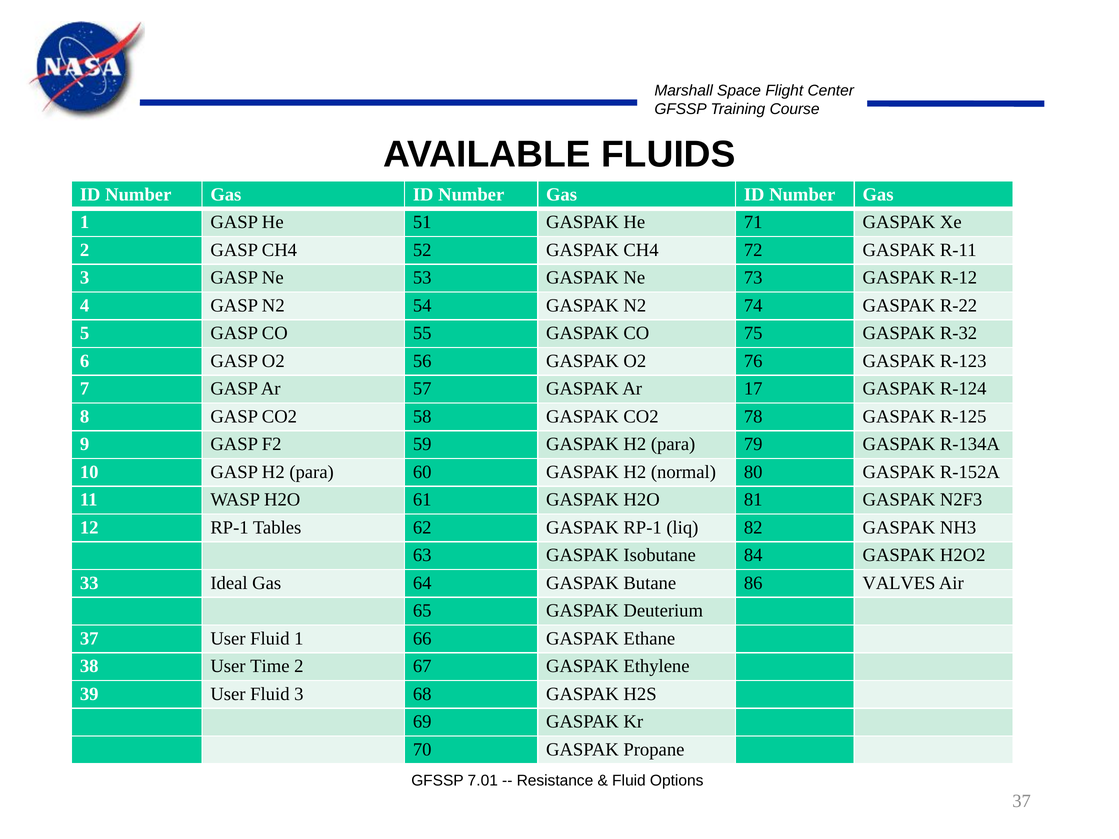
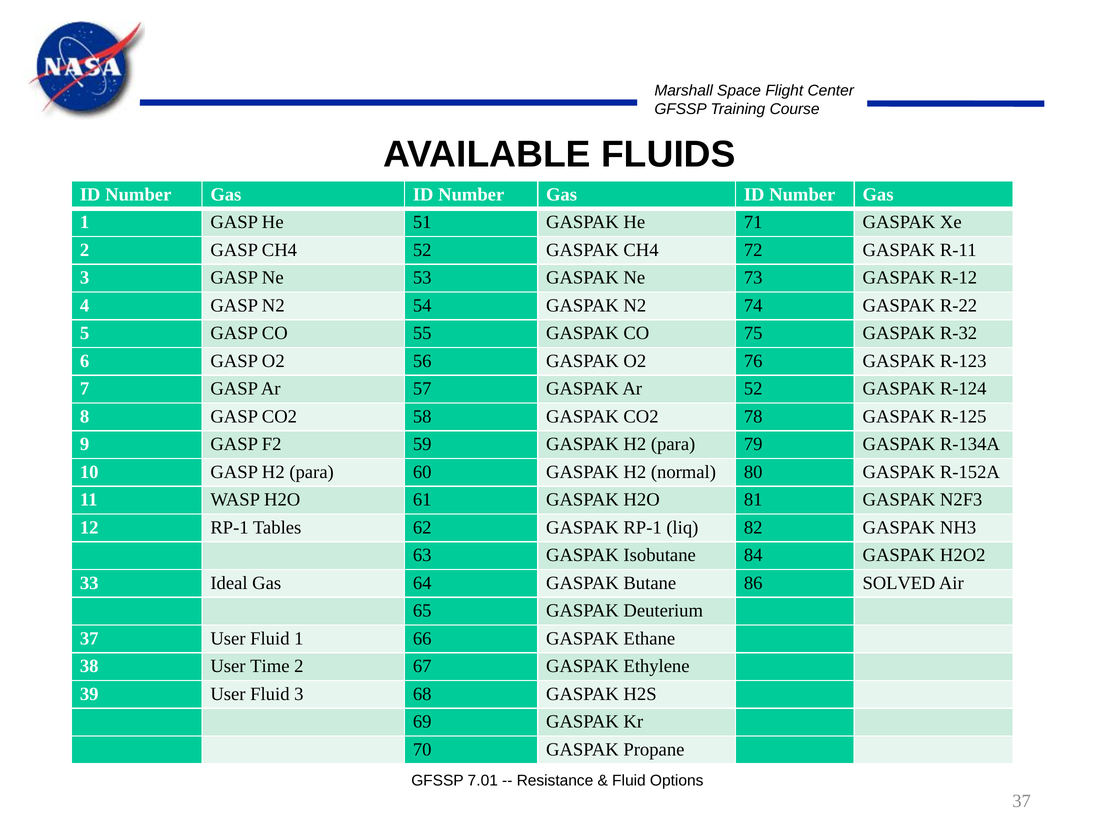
Ar 17: 17 -> 52
VALVES: VALVES -> SOLVED
